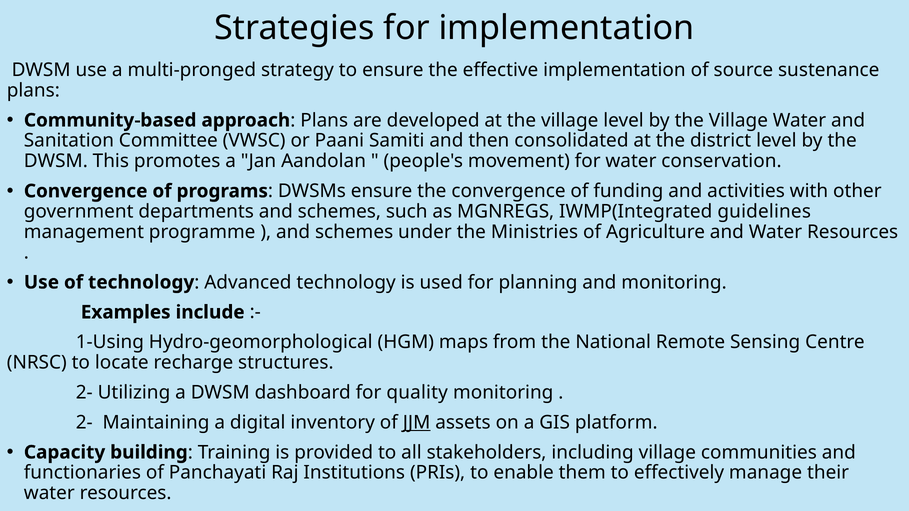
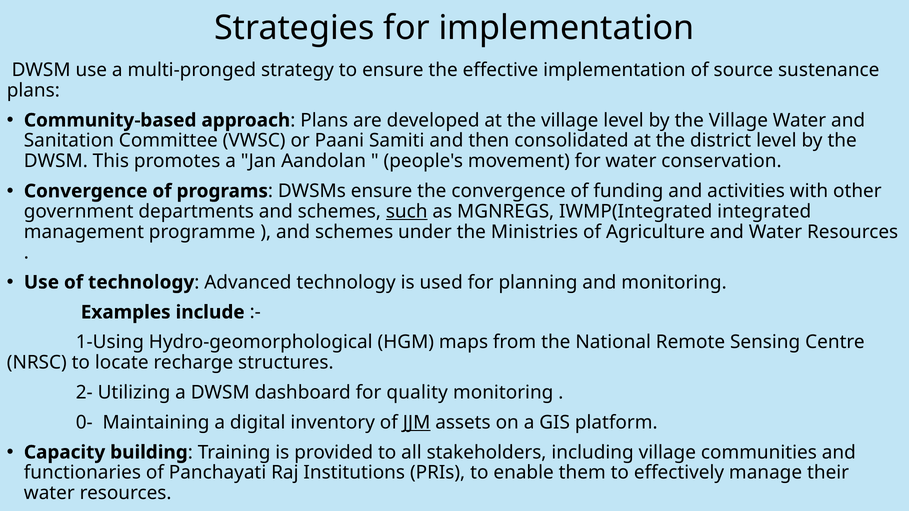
such underline: none -> present
guidelines: guidelines -> integrated
2- at (84, 423): 2- -> 0-
